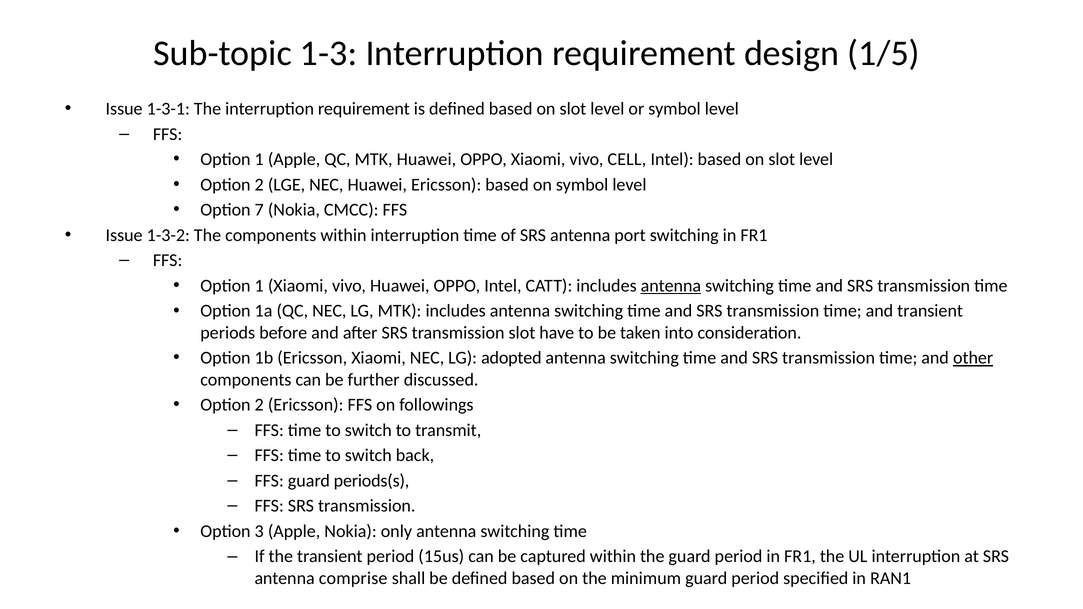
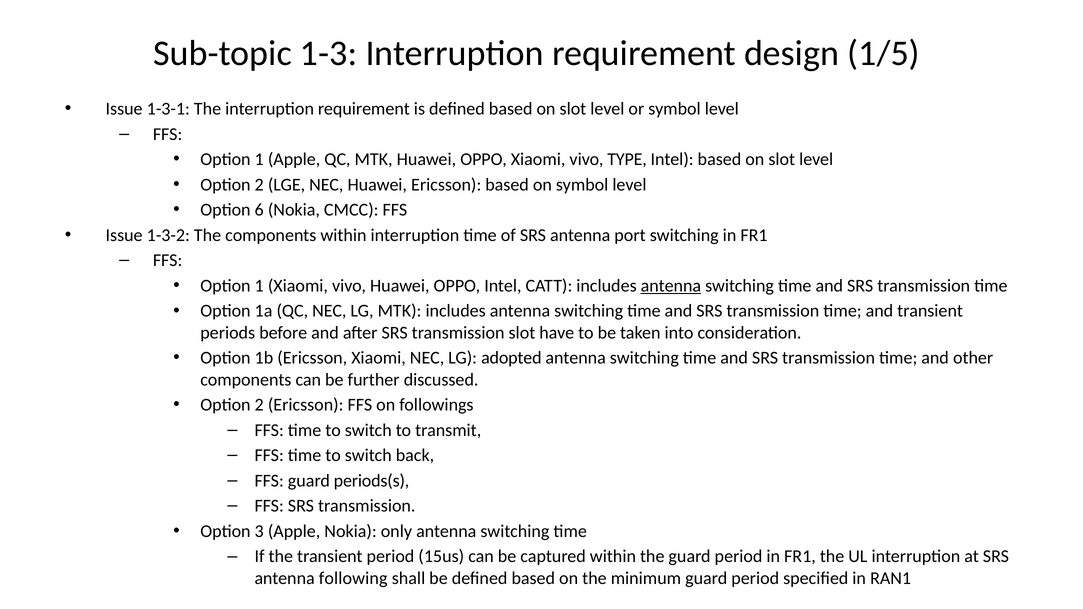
CELL: CELL -> TYPE
7: 7 -> 6
other underline: present -> none
comprise: comprise -> following
